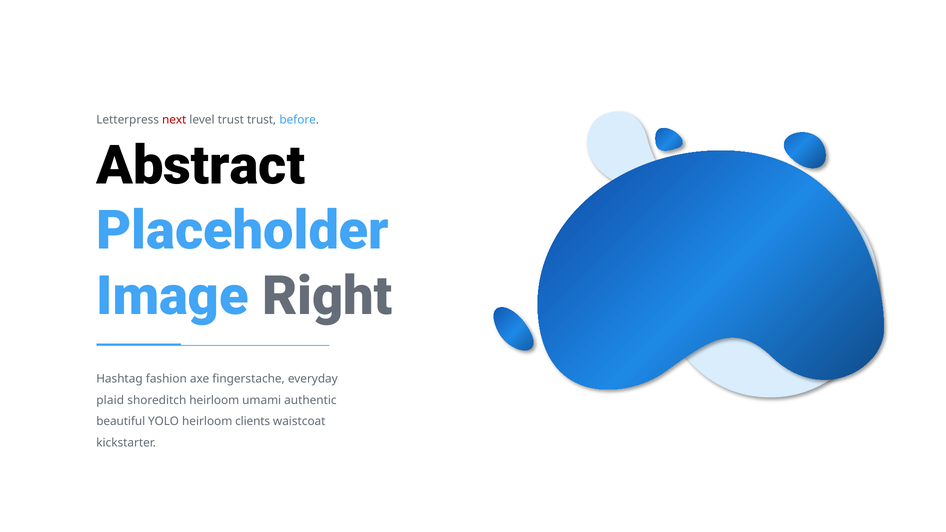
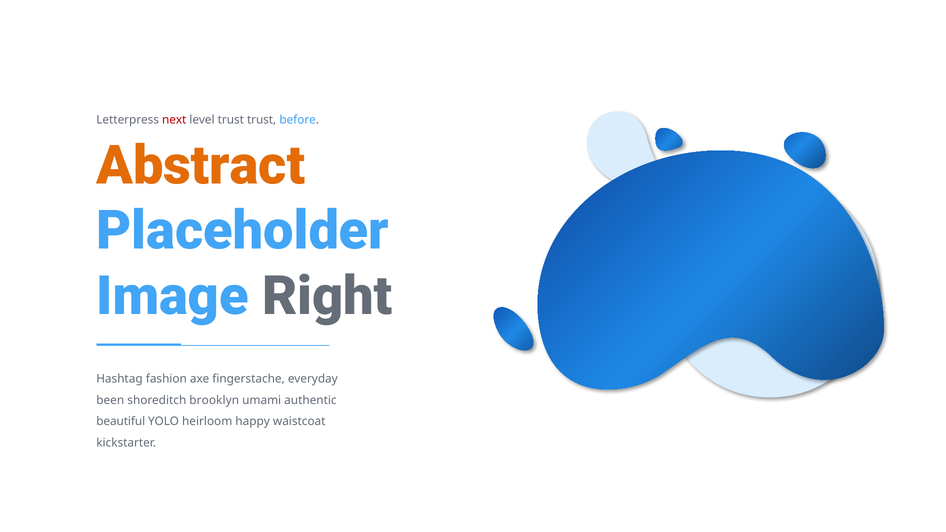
Abstract colour: black -> orange
plaid: plaid -> been
shoreditch heirloom: heirloom -> brooklyn
clients: clients -> happy
